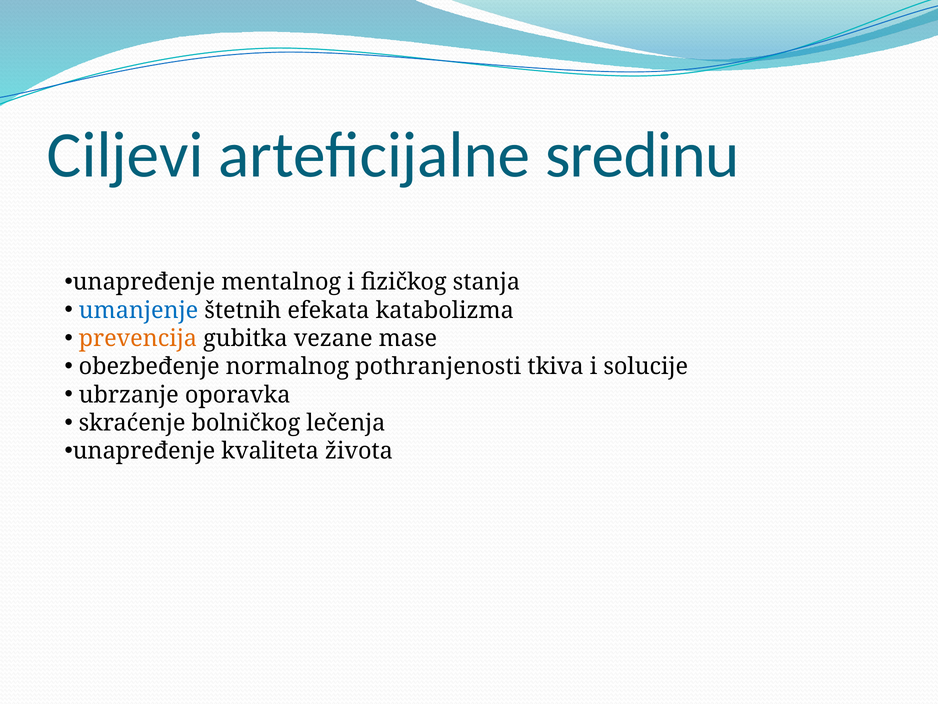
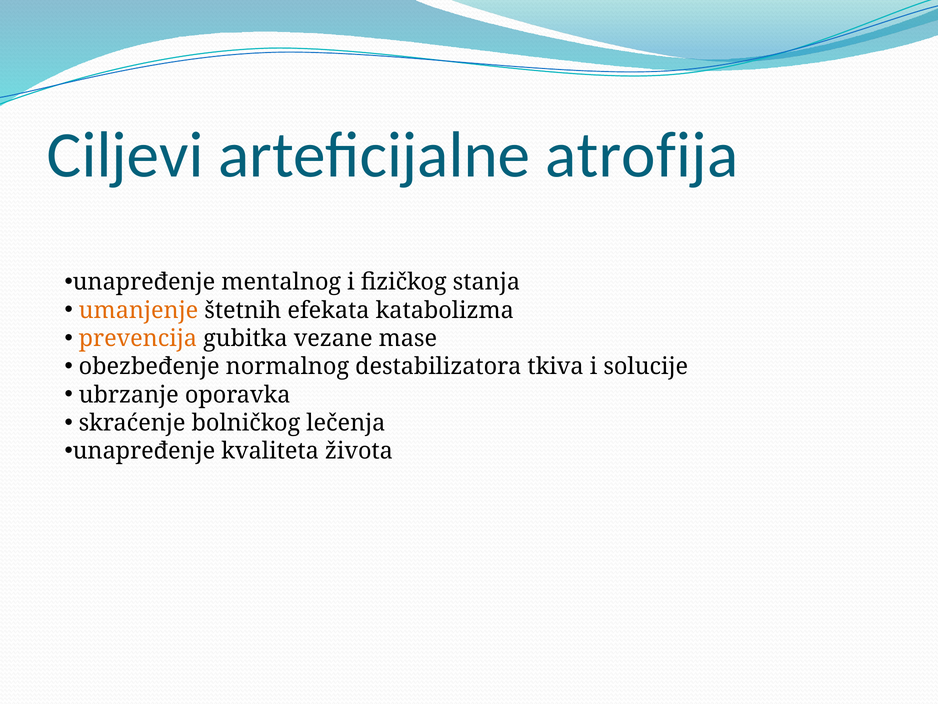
sredinu: sredinu -> atrofija
umanjenje colour: blue -> orange
pothranjenosti: pothranjenosti -> destabilizatora
